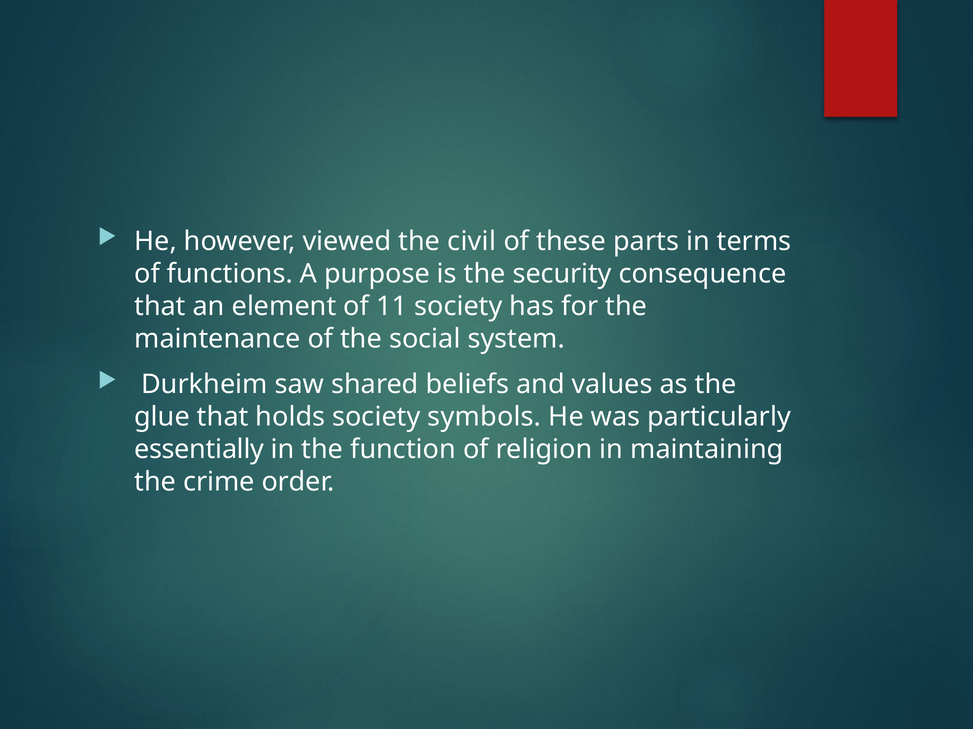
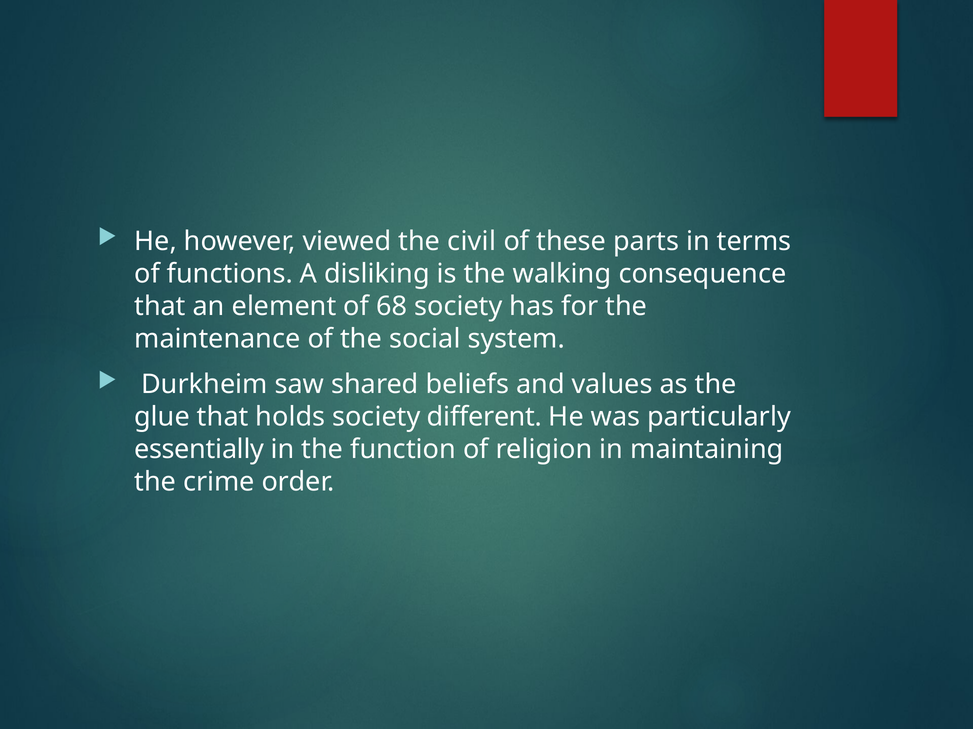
purpose: purpose -> disliking
security: security -> walking
11: 11 -> 68
symbols: symbols -> different
